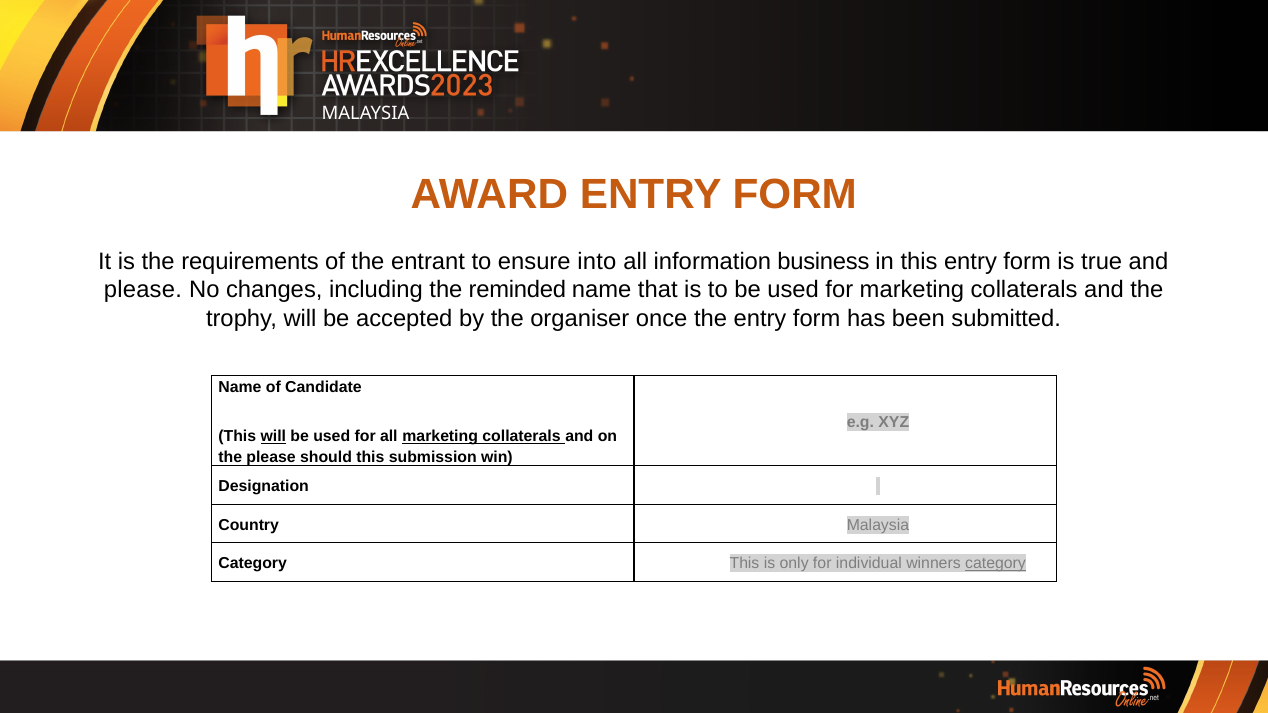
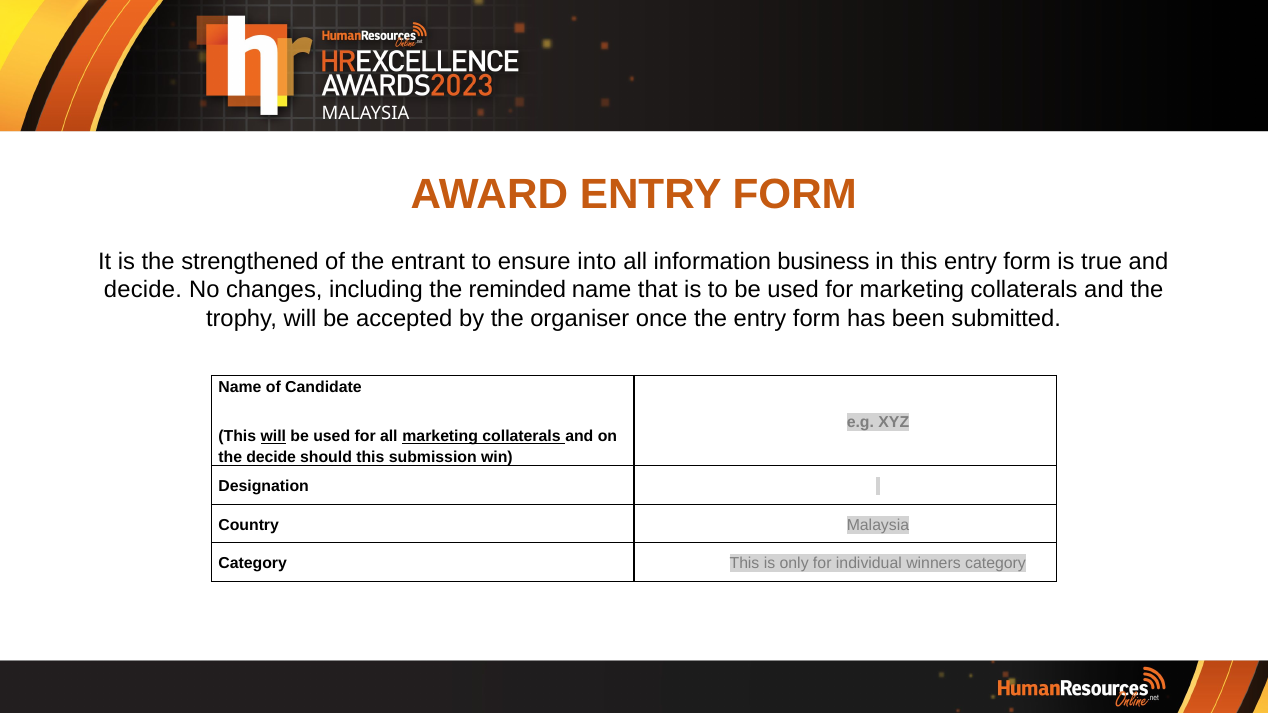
requirements: requirements -> strengthened
please at (143, 290): please -> decide
the please: please -> decide
category at (996, 564) underline: present -> none
